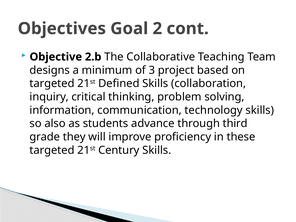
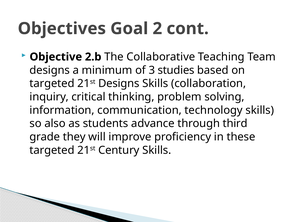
project: project -> studies
21st Defined: Defined -> Designs
